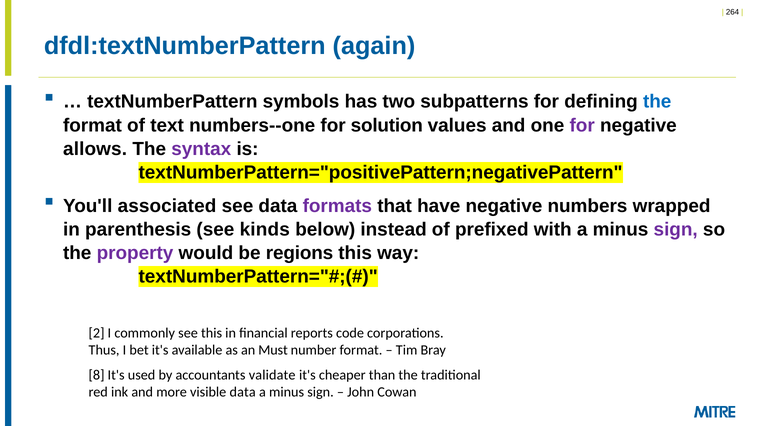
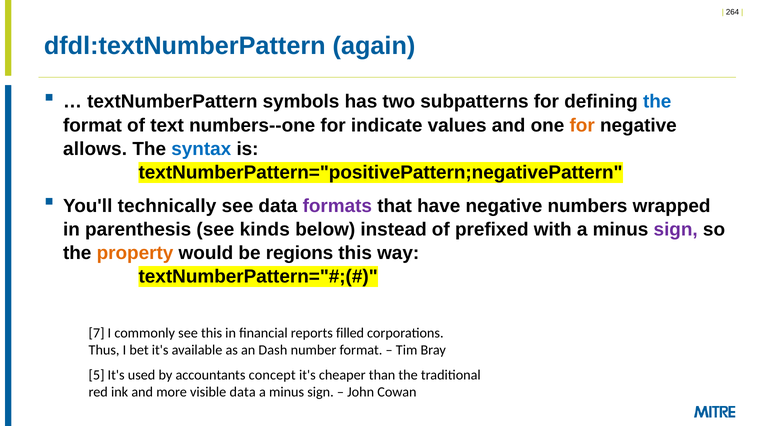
solution: solution -> indicate
for at (582, 125) colour: purple -> orange
syntax colour: purple -> blue
associated: associated -> technically
property colour: purple -> orange
2: 2 -> 7
code: code -> filled
Must: Must -> Dash
8: 8 -> 5
validate: validate -> concept
